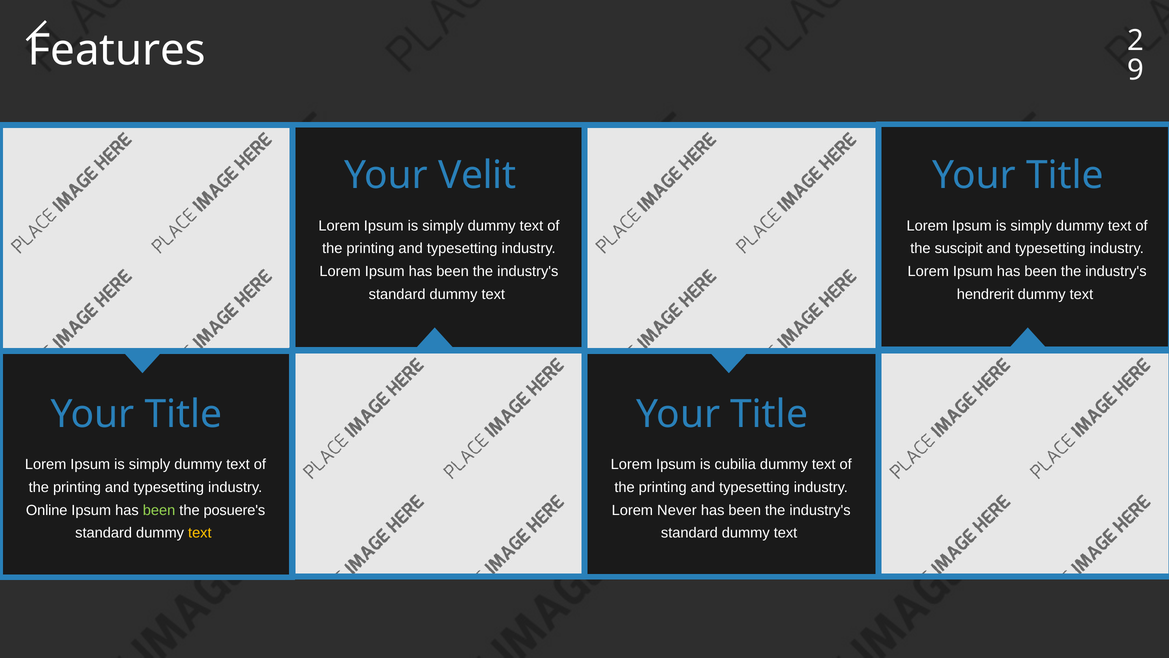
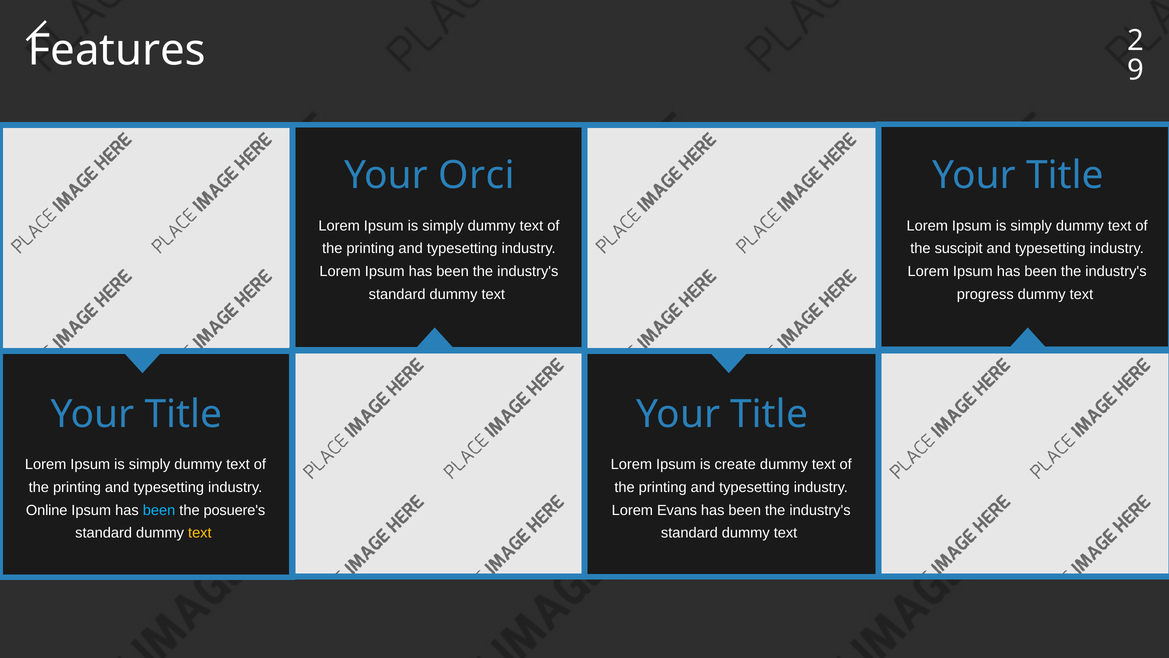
Velit: Velit -> Orci
hendrerit: hendrerit -> progress
cubilia: cubilia -> create
been at (159, 510) colour: light green -> light blue
Never: Never -> Evans
